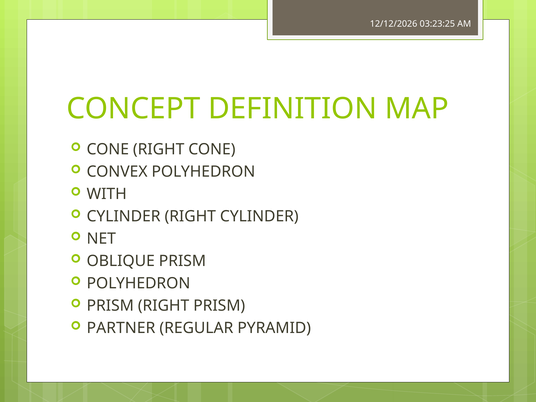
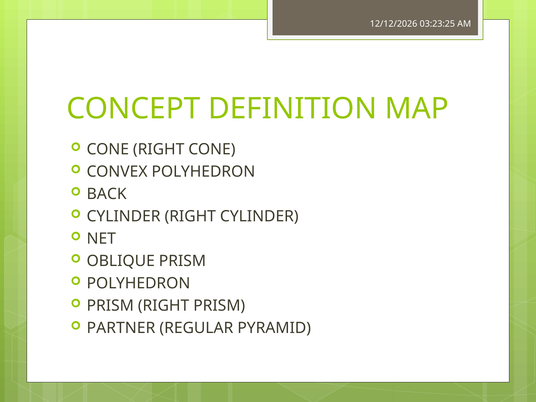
WITH: WITH -> BACK
